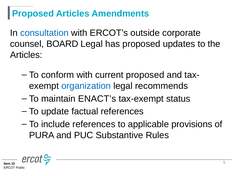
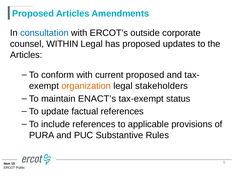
BOARD: BOARD -> WITHIN
organization colour: blue -> orange
recommends: recommends -> stakeholders
